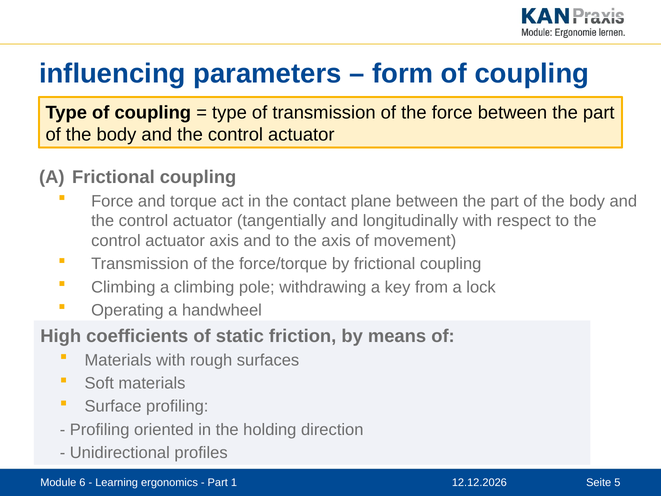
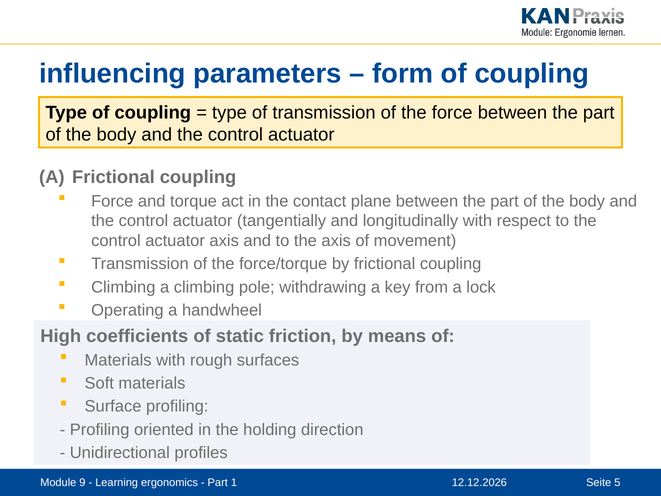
6: 6 -> 9
